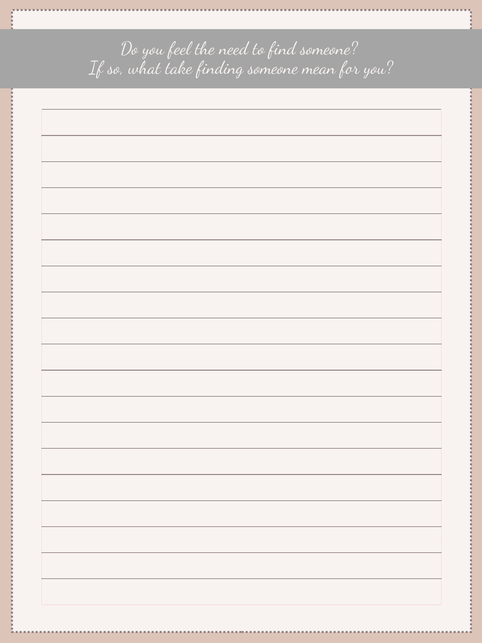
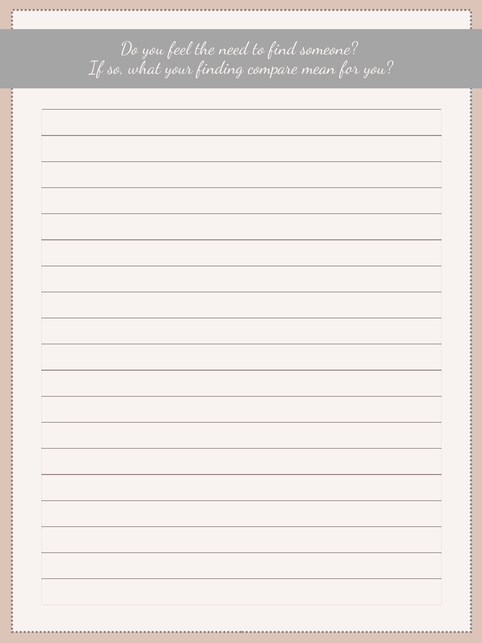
take: take -> your
finding someone: someone -> compare
